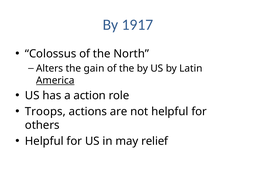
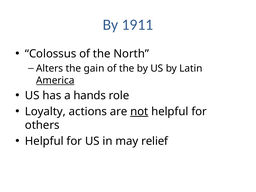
1917: 1917 -> 1911
action: action -> hands
Troops: Troops -> Loyalty
not underline: none -> present
